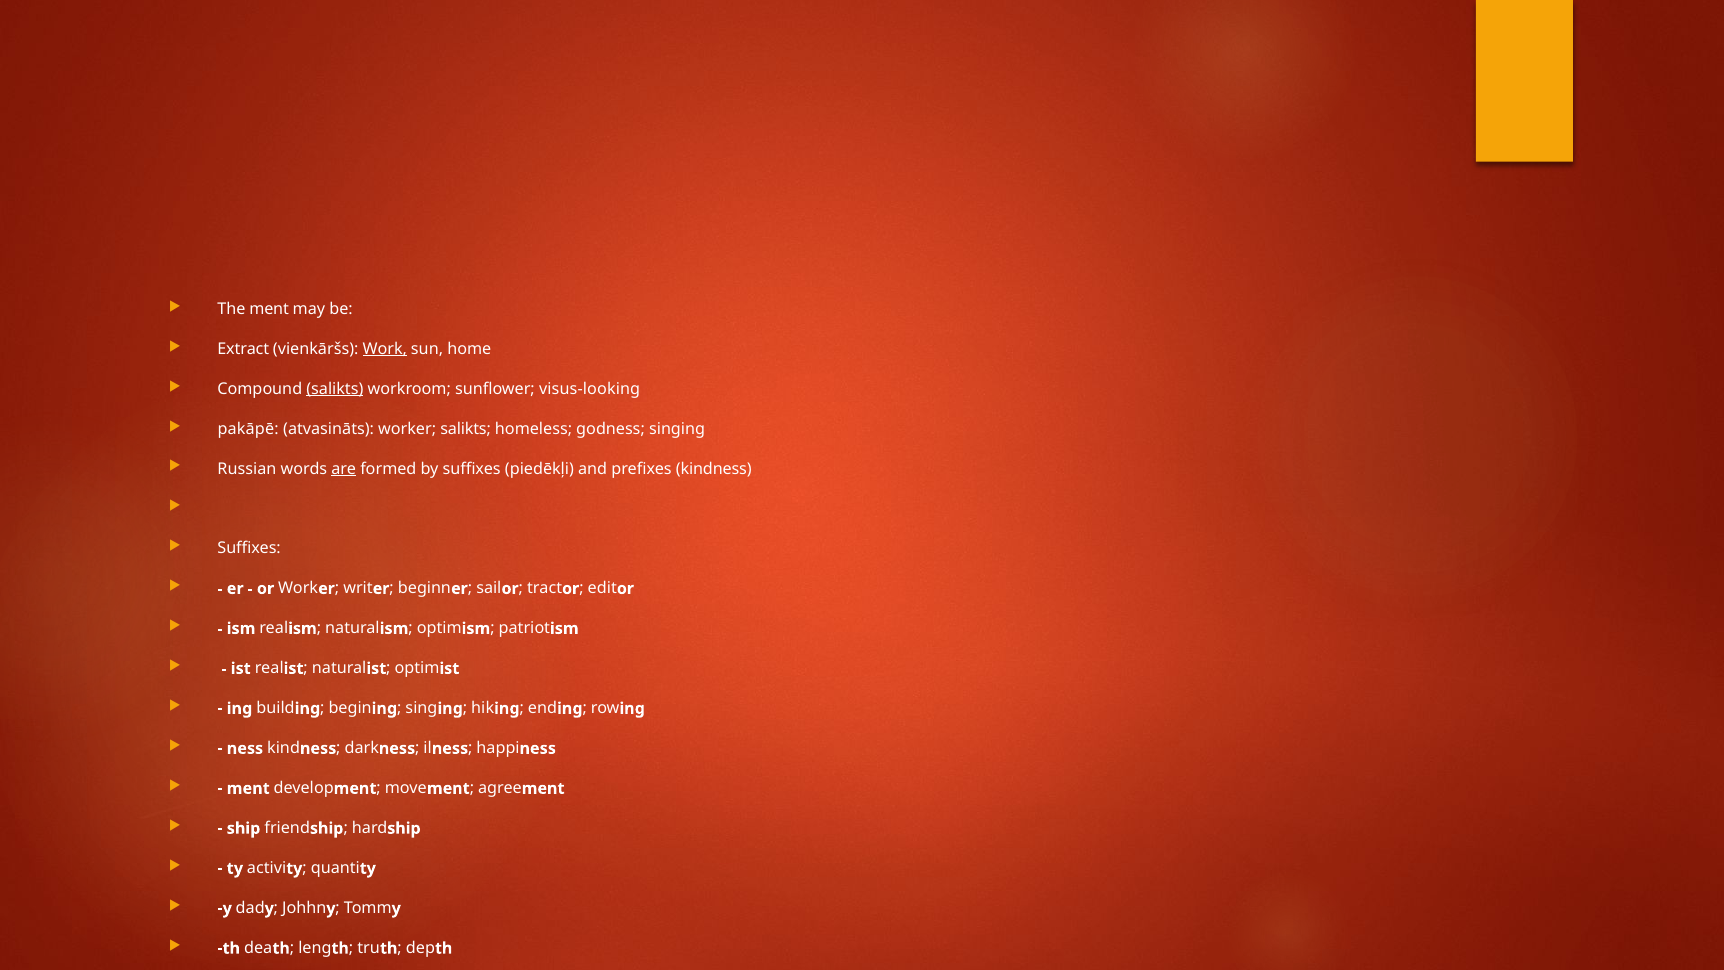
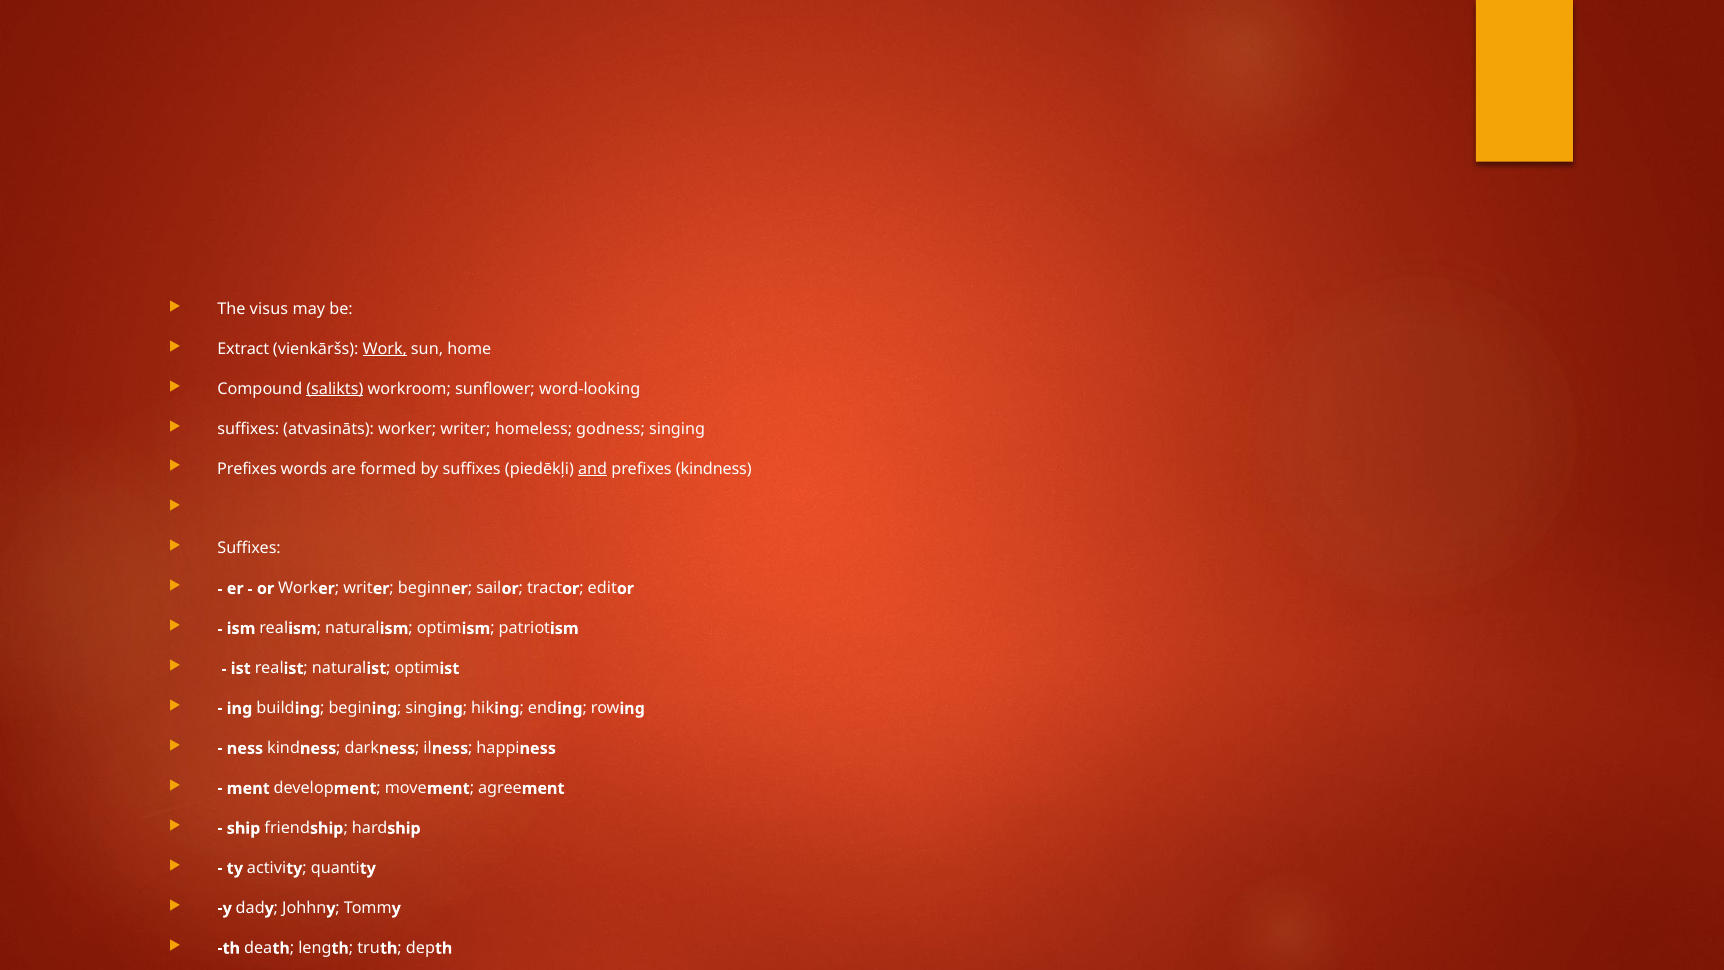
The ment: ment -> visus
visus-looking: visus-looking -> word-looking
pakāpē at (248, 429): pakāpē -> suffixes
atvasināts worker salikts: salikts -> writer
Russian at (247, 469): Russian -> Prefixes
are at (344, 469) underline: present -> none
and underline: none -> present
